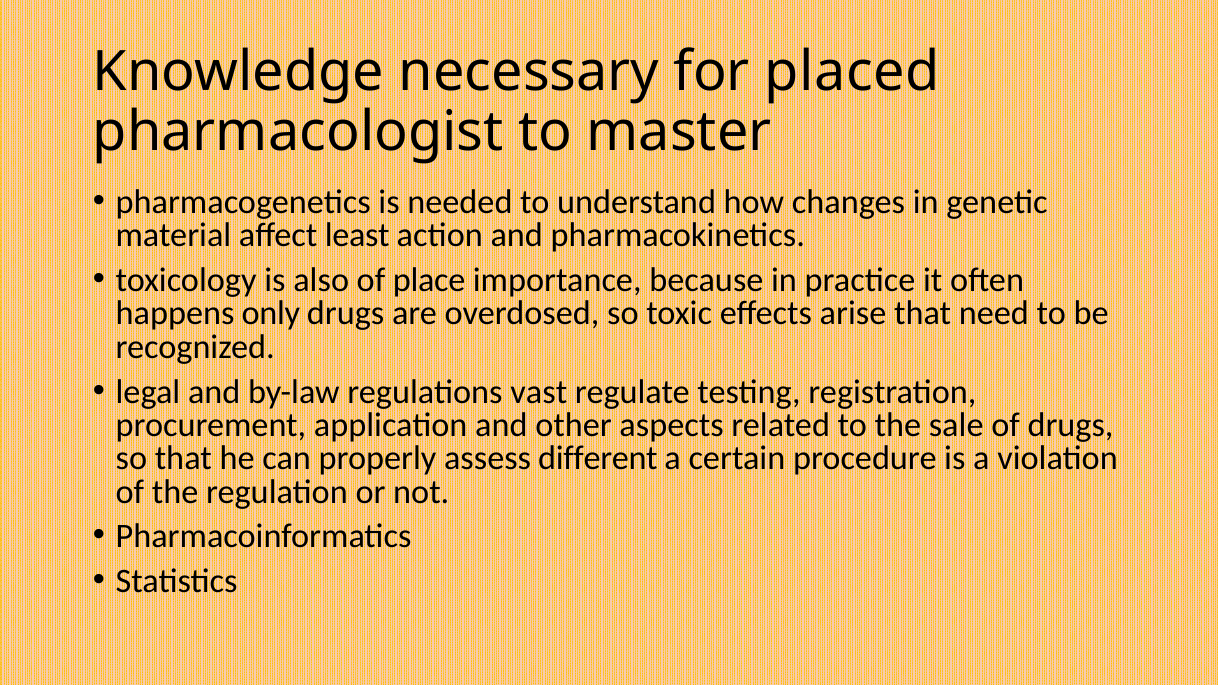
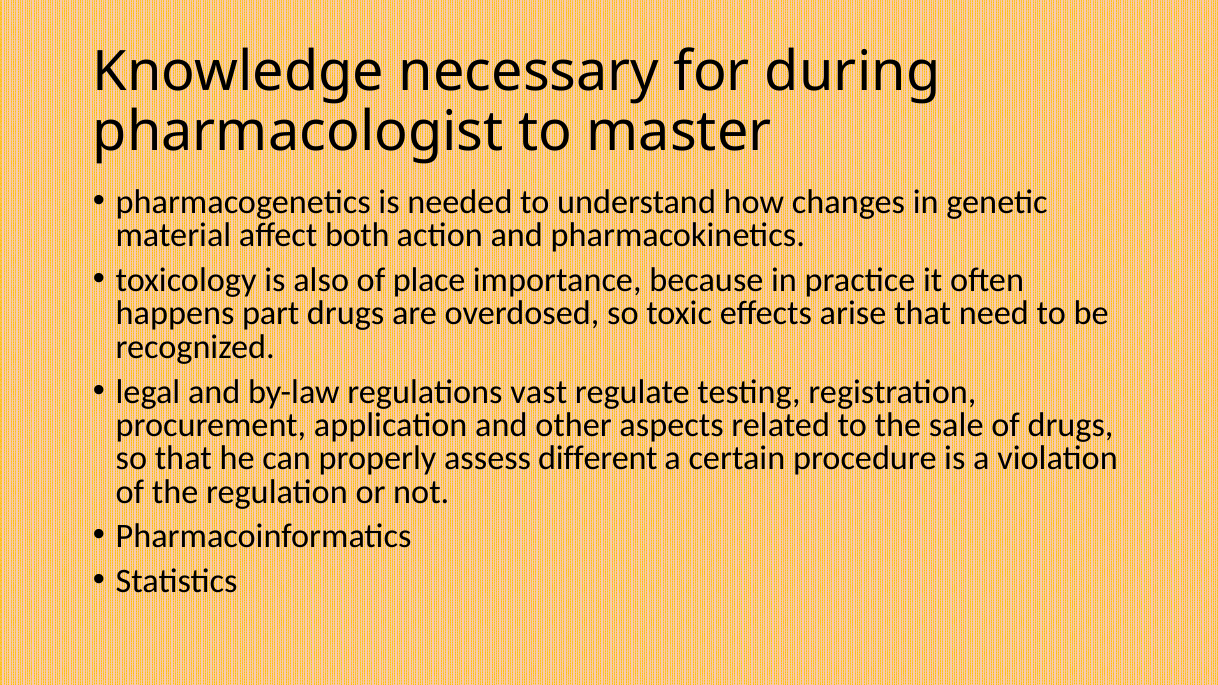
placed: placed -> during
least: least -> both
only: only -> part
